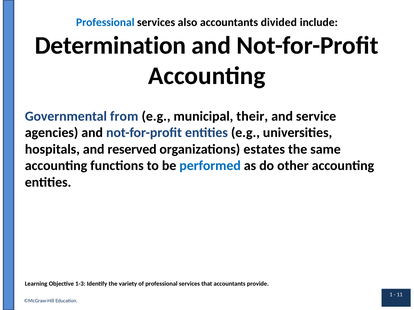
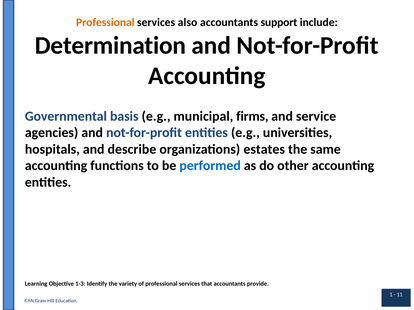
Professional at (105, 23) colour: blue -> orange
divided: divided -> support
from: from -> basis
their: their -> firms
reserved: reserved -> describe
